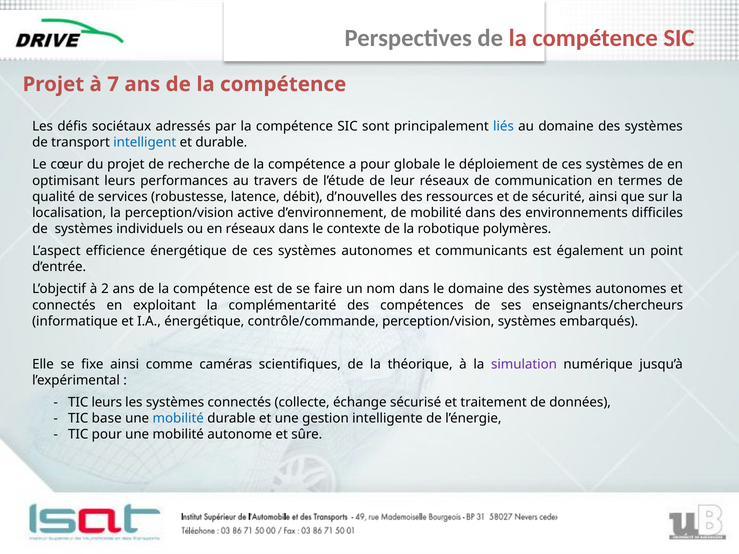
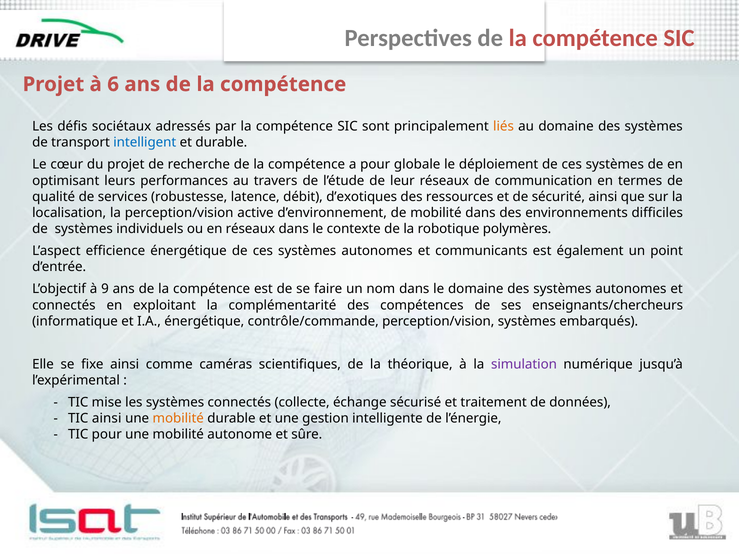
7: 7 -> 6
liés colour: blue -> orange
d’nouvelles: d’nouvelles -> d’exotiques
2: 2 -> 9
TIC leurs: leurs -> mise
TIC base: base -> ainsi
mobilité at (178, 419) colour: blue -> orange
